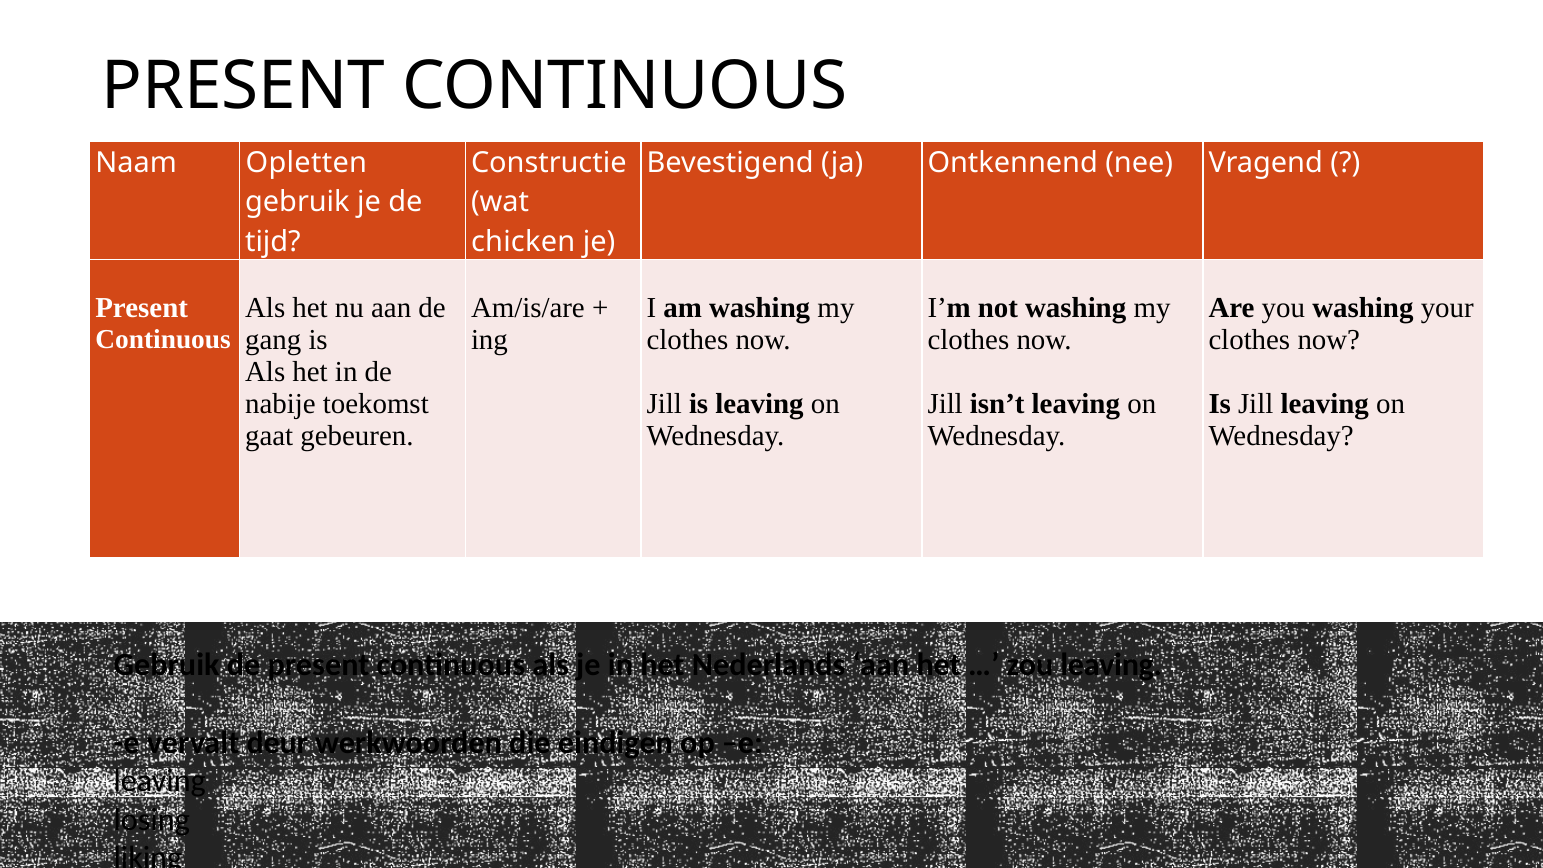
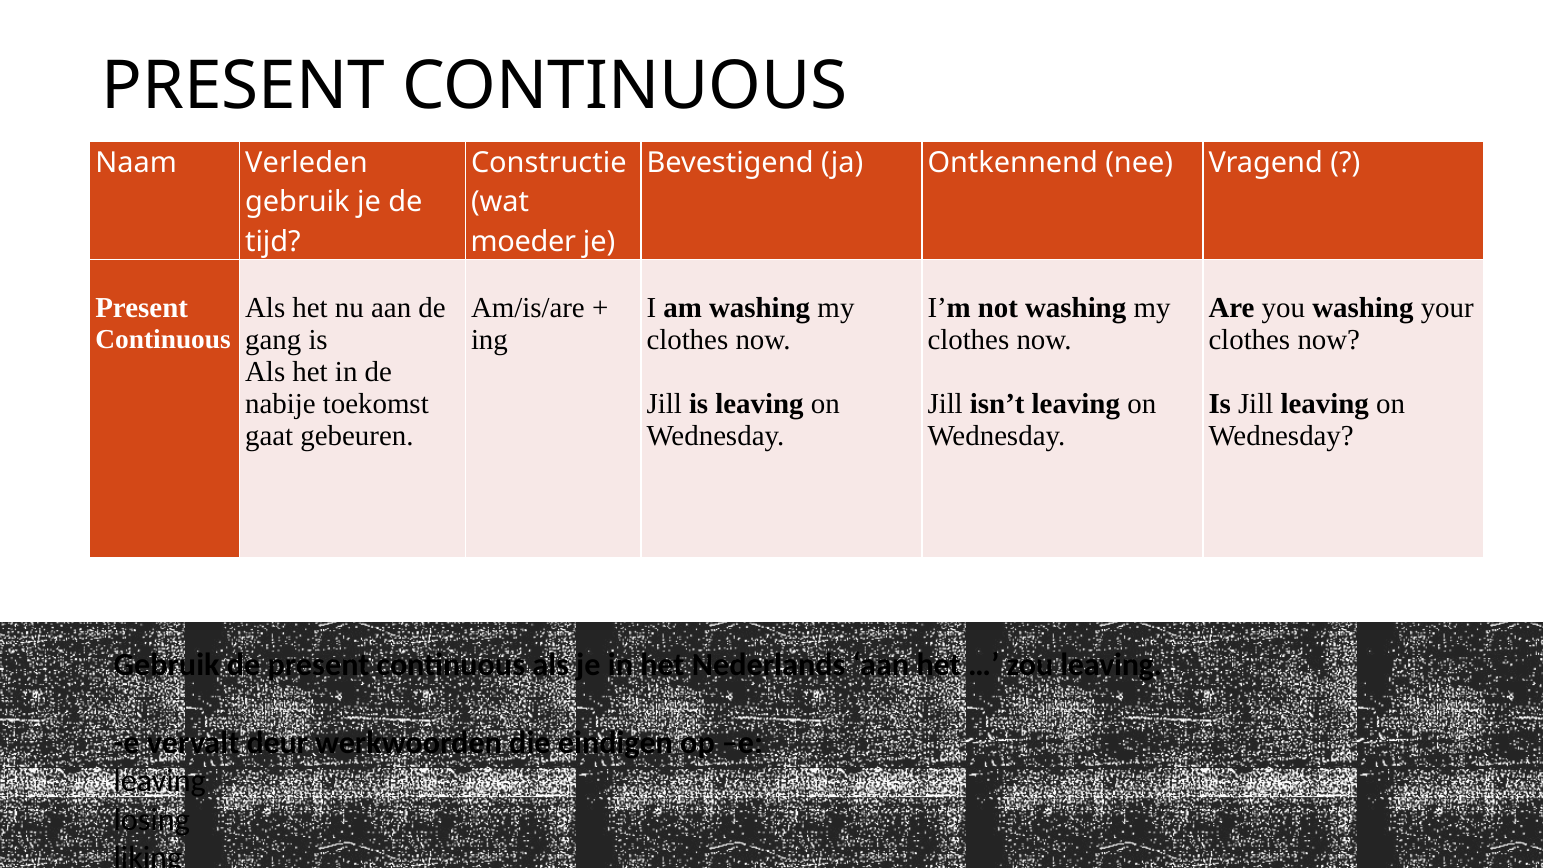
Opletten: Opletten -> Verleden
chicken: chicken -> moeder
